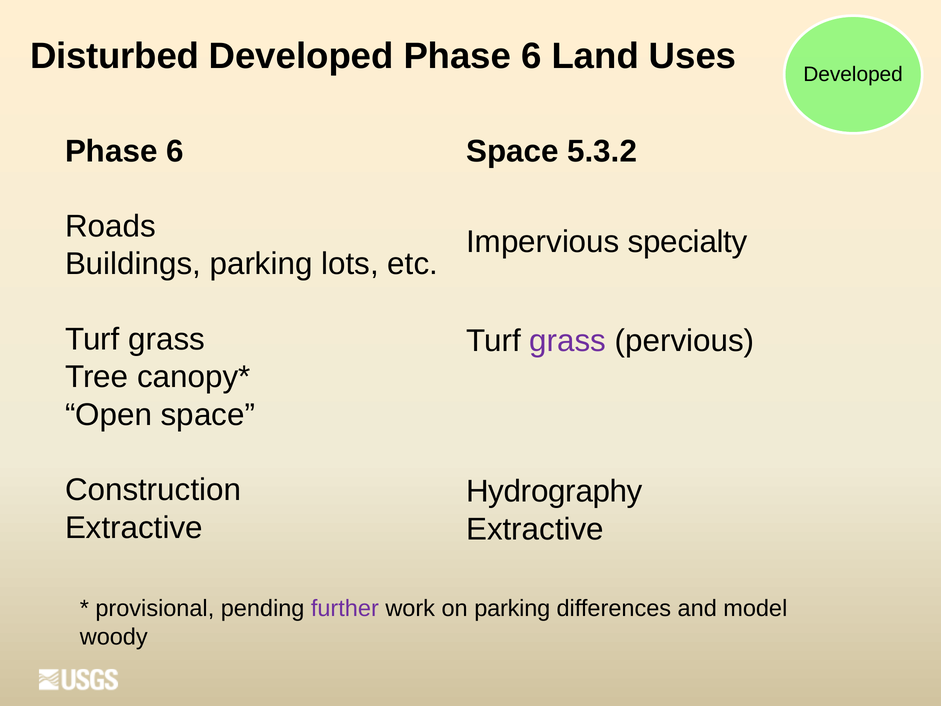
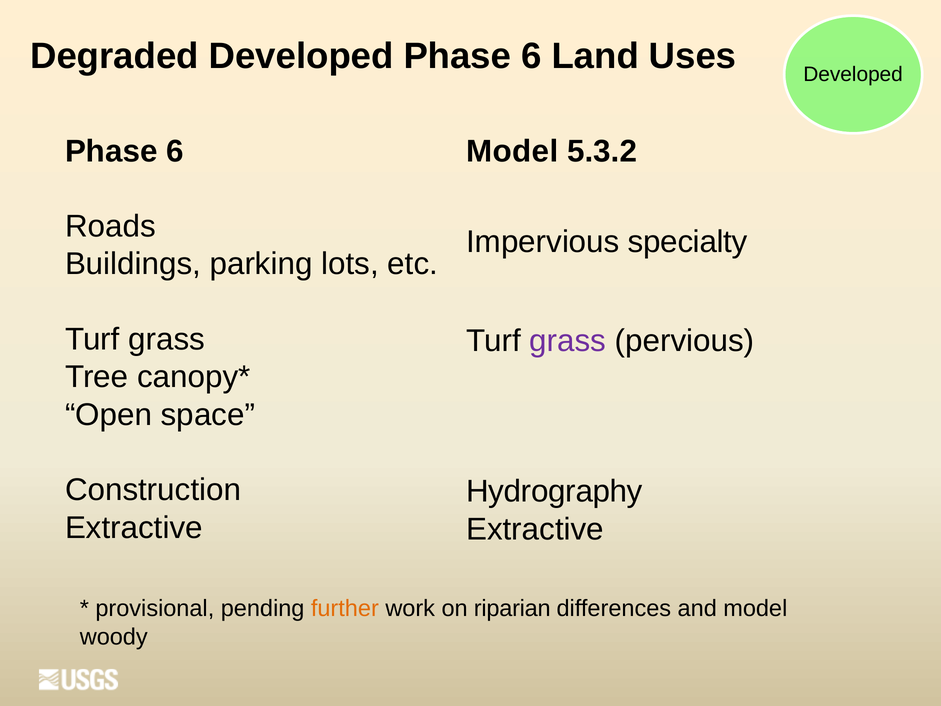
Disturbed: Disturbed -> Degraded
Space at (512, 151): Space -> Model
further colour: purple -> orange
on parking: parking -> riparian
